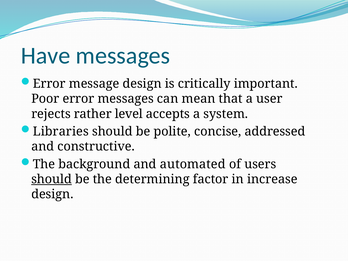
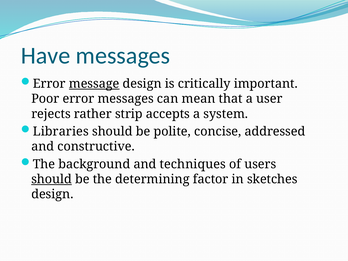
message underline: none -> present
level: level -> strip
automated: automated -> techniques
increase: increase -> sketches
